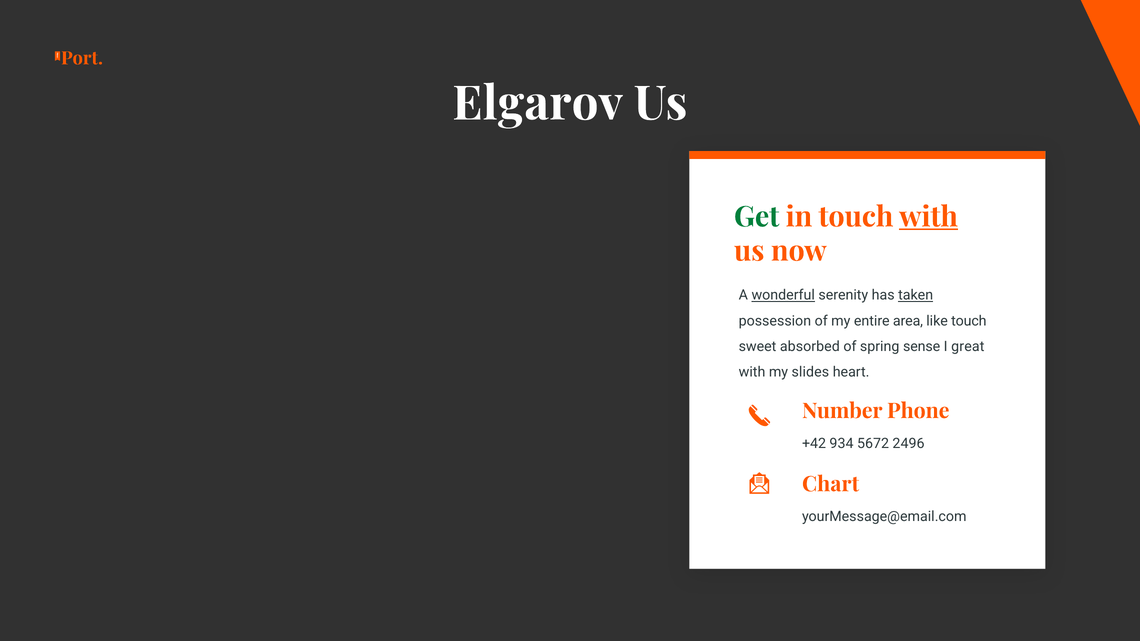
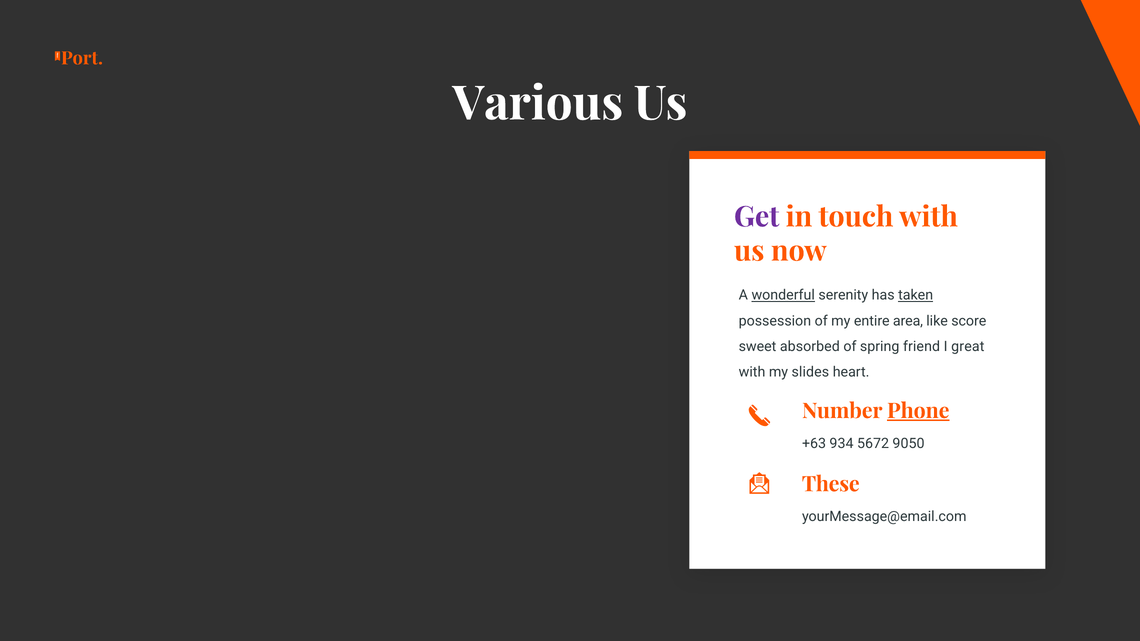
Elgarov: Elgarov -> Various
Get colour: green -> purple
with at (928, 217) underline: present -> none
like touch: touch -> score
sense: sense -> friend
Phone underline: none -> present
+42: +42 -> +63
2496: 2496 -> 9050
Chart: Chart -> These
